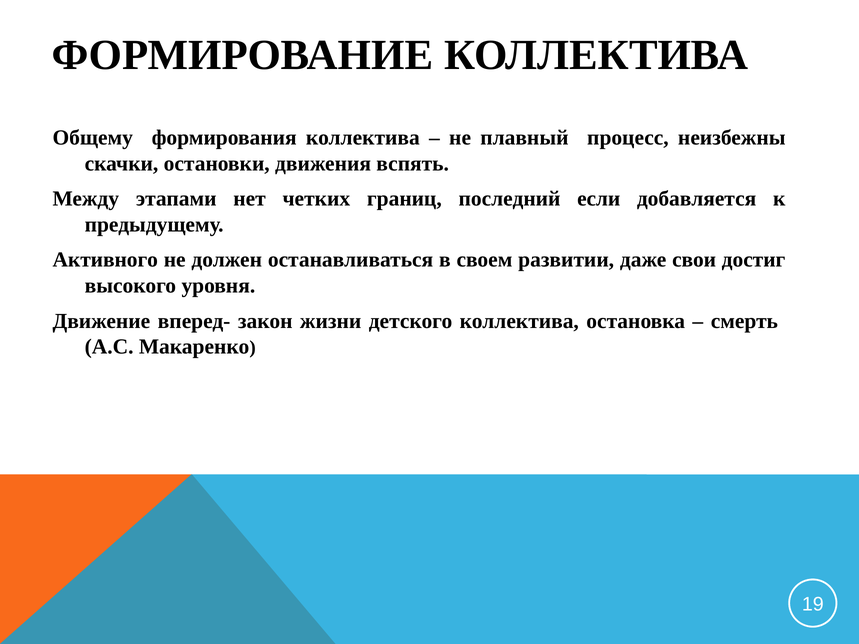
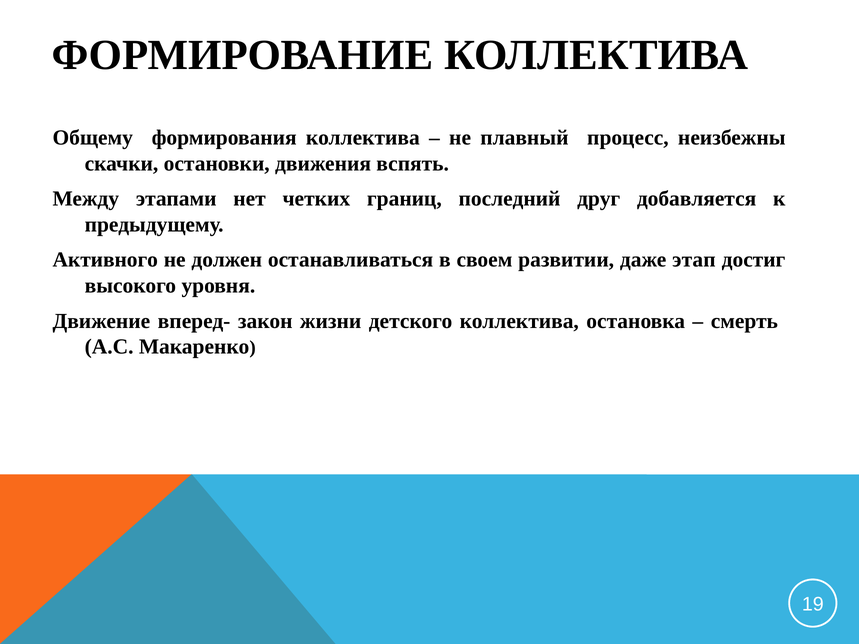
если: если -> друг
свои: свои -> этап
